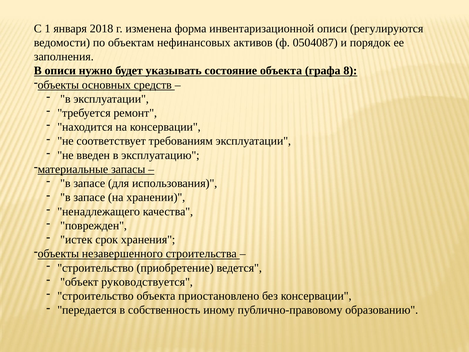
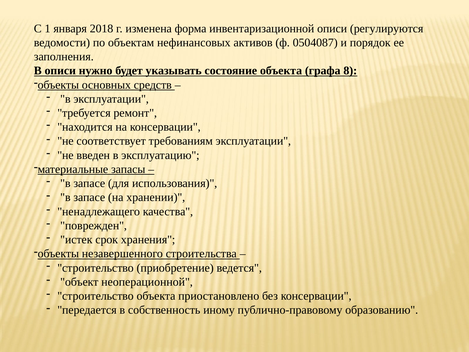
руководствуется: руководствуется -> неоперационной
